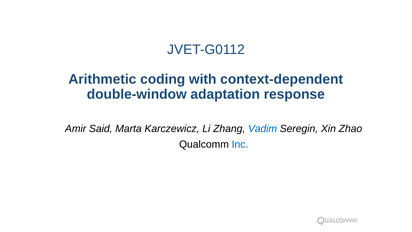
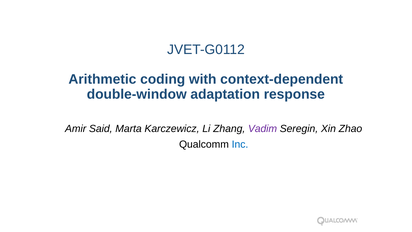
Vadim colour: blue -> purple
